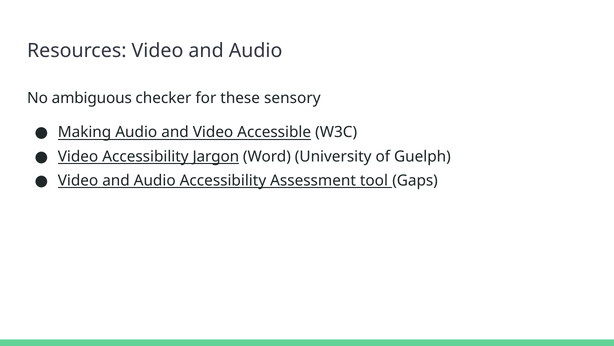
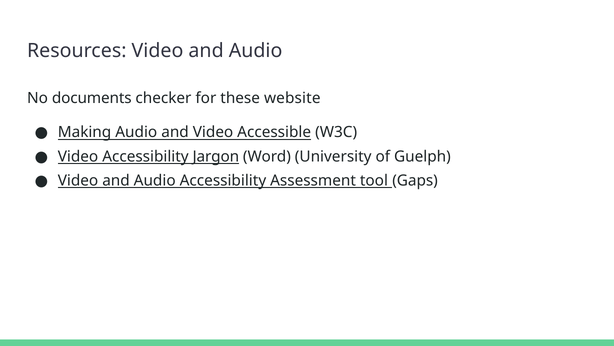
ambiguous: ambiguous -> documents
sensory: sensory -> website
